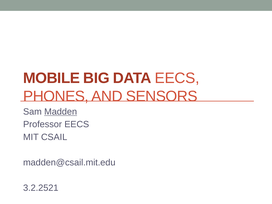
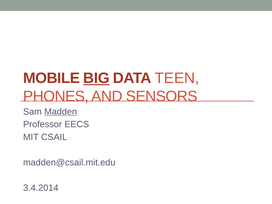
BIG underline: none -> present
DATA EECS: EECS -> TEEN
3.2.2521: 3.2.2521 -> 3.4.2014
